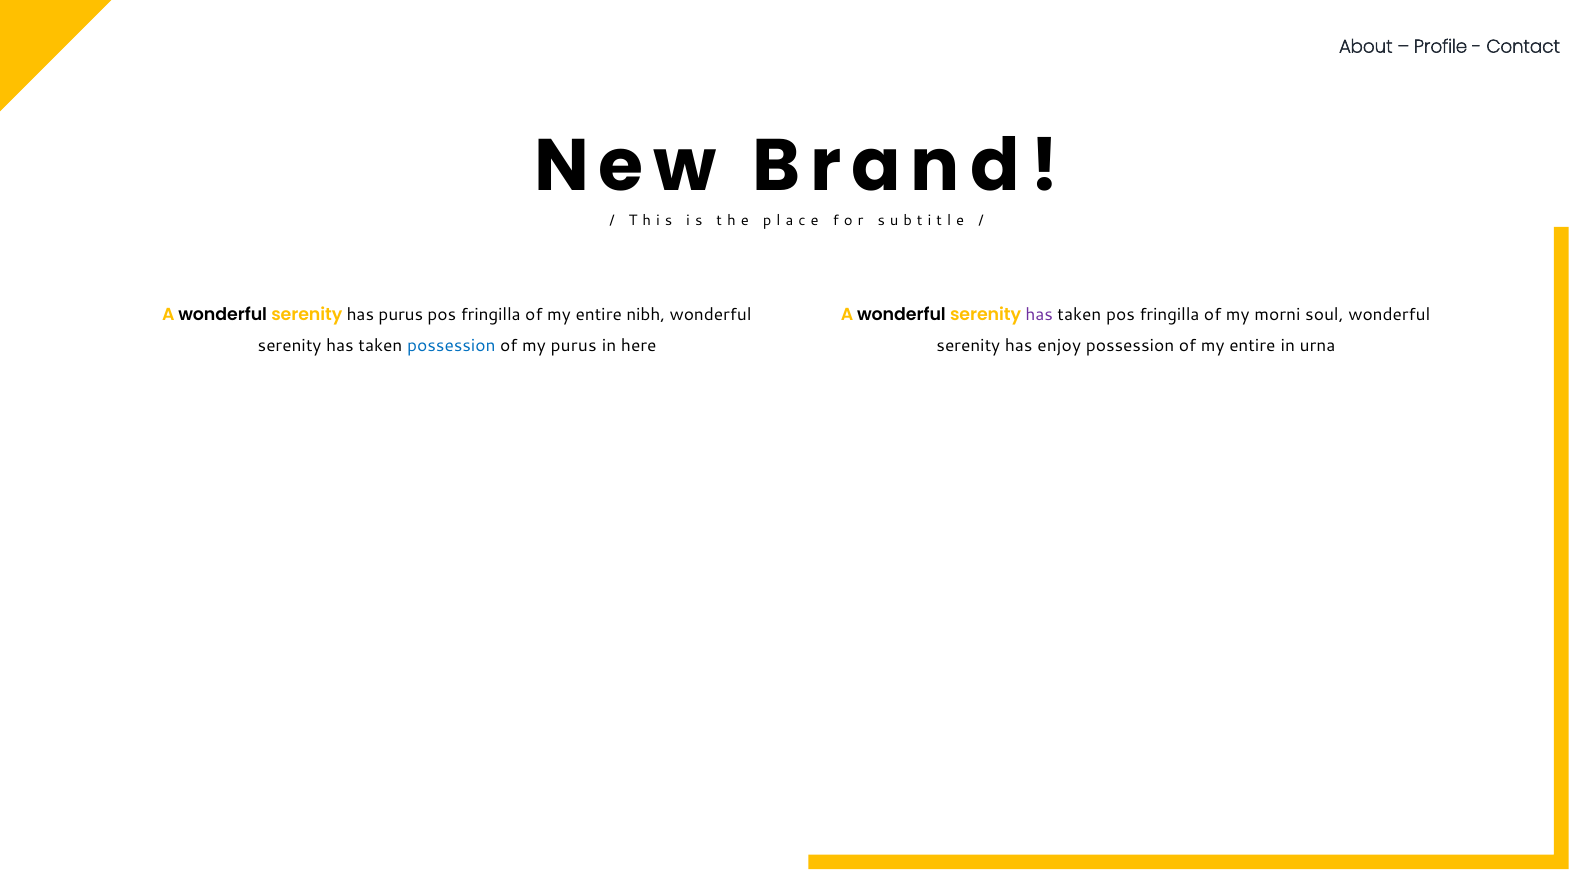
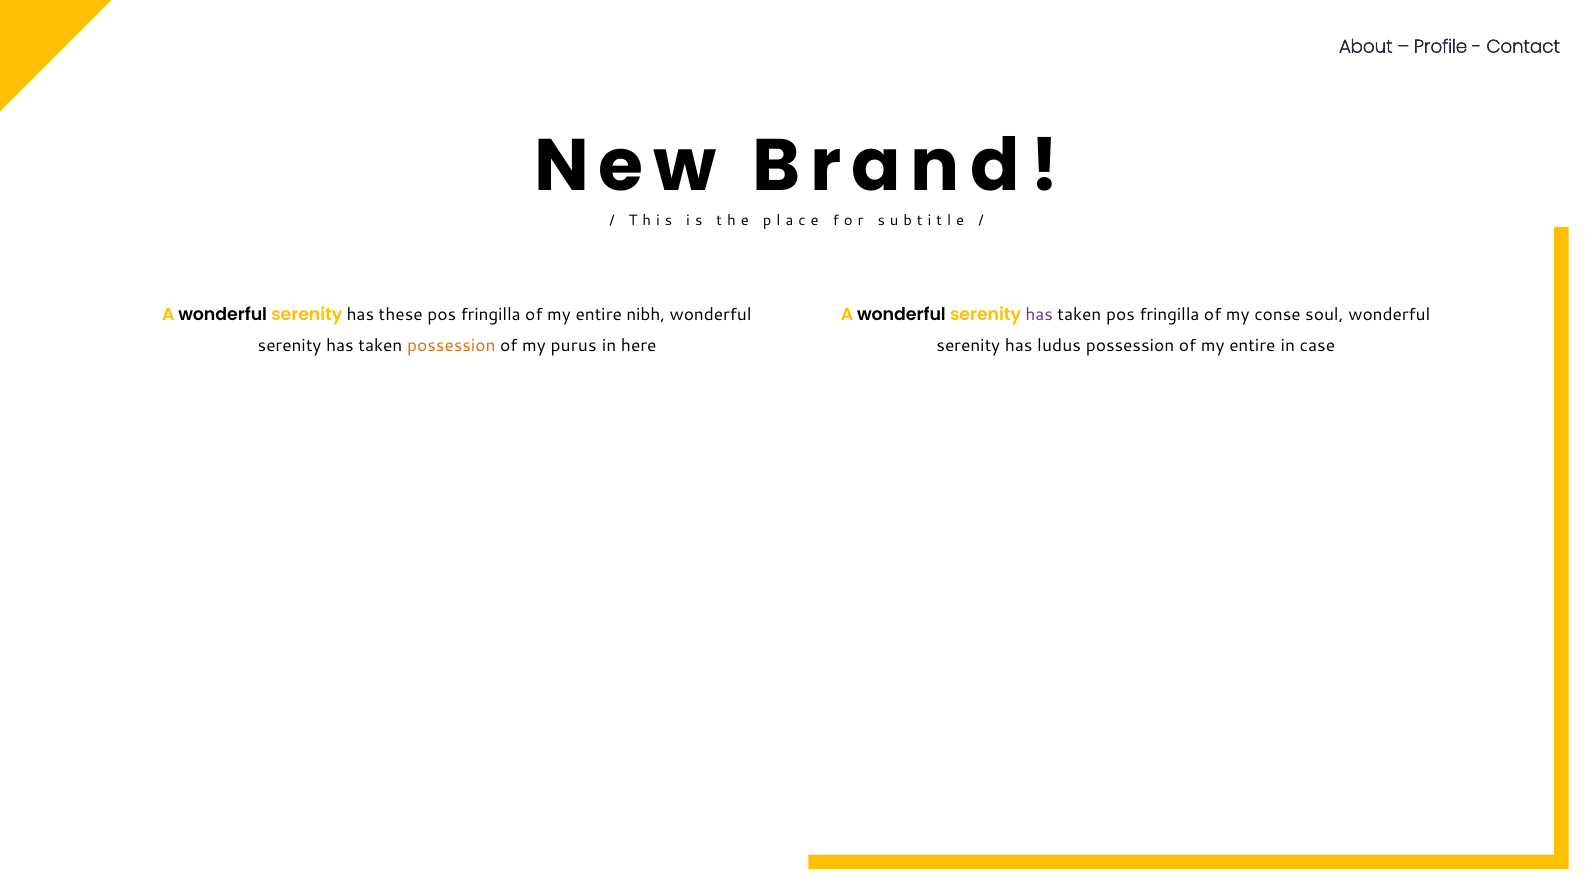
has purus: purus -> these
morni: morni -> conse
possession at (451, 346) colour: blue -> orange
enjoy: enjoy -> ludus
urna: urna -> case
